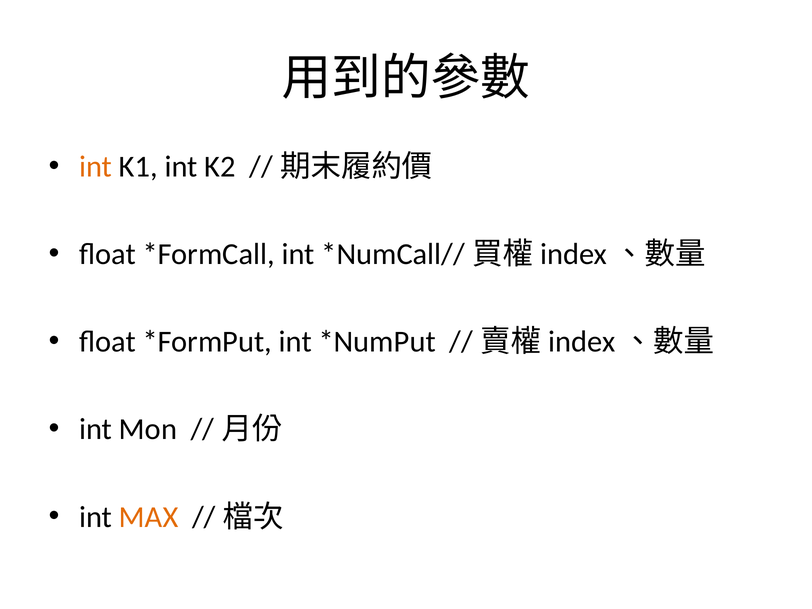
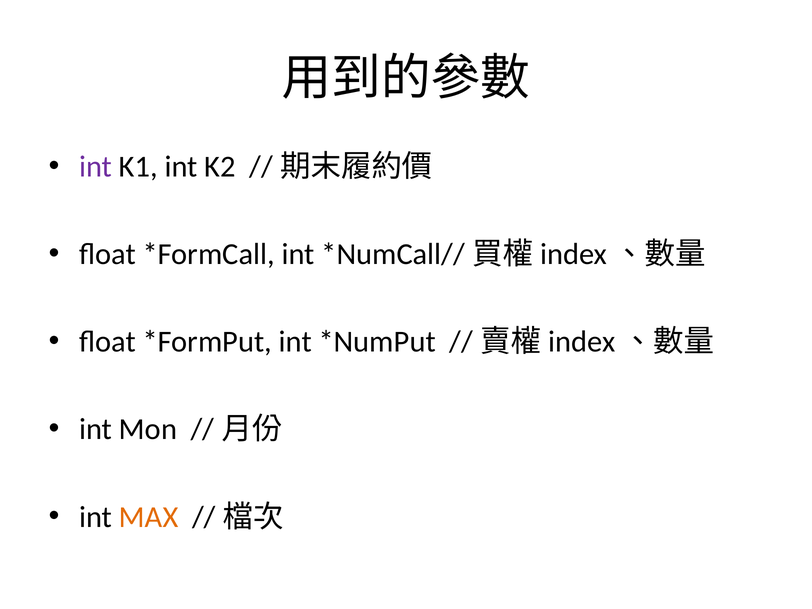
int at (96, 167) colour: orange -> purple
